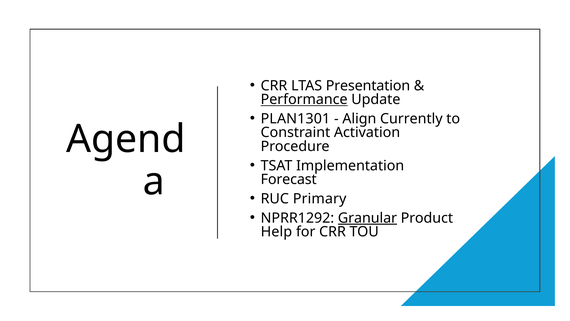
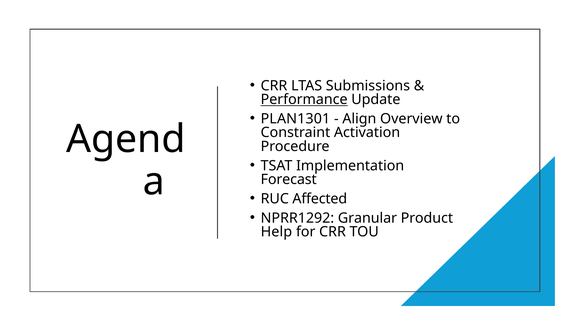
Presentation: Presentation -> Submissions
Currently: Currently -> Overview
Primary: Primary -> Affected
Granular underline: present -> none
